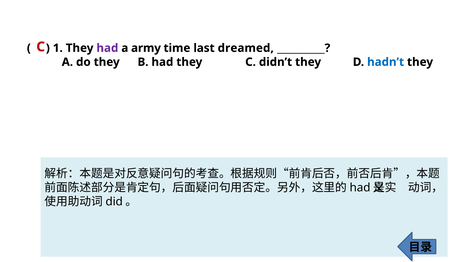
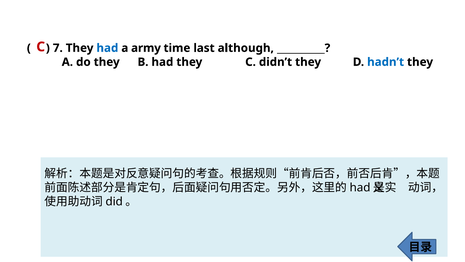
1: 1 -> 7
had at (107, 48) colour: purple -> blue
dreamed: dreamed -> although
